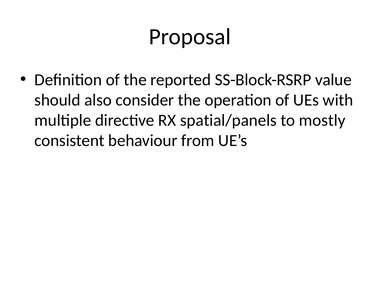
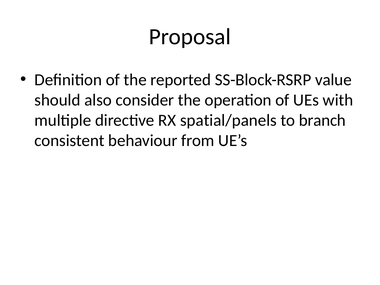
mostly: mostly -> branch
